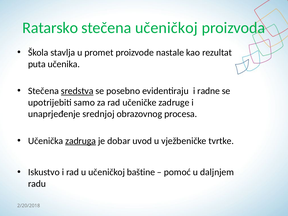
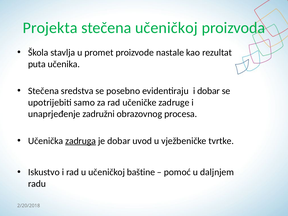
Ratarsko: Ratarsko -> Projekta
sredstva underline: present -> none
i radne: radne -> dobar
srednjoj: srednjoj -> zadružni
